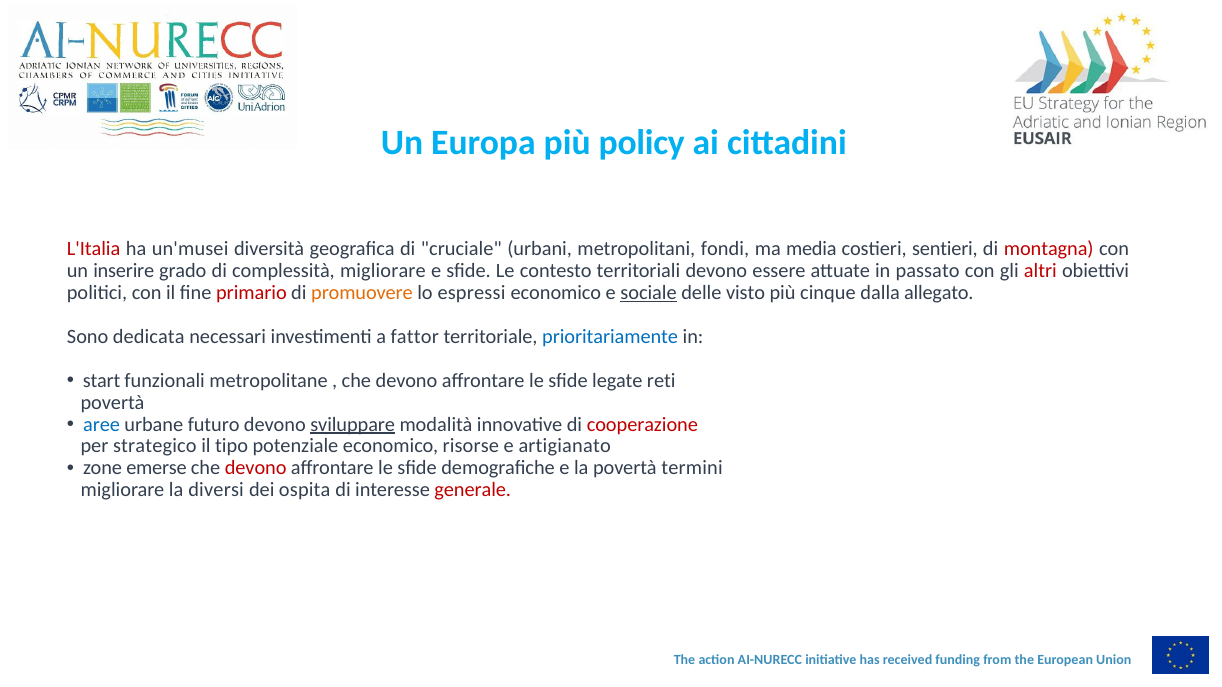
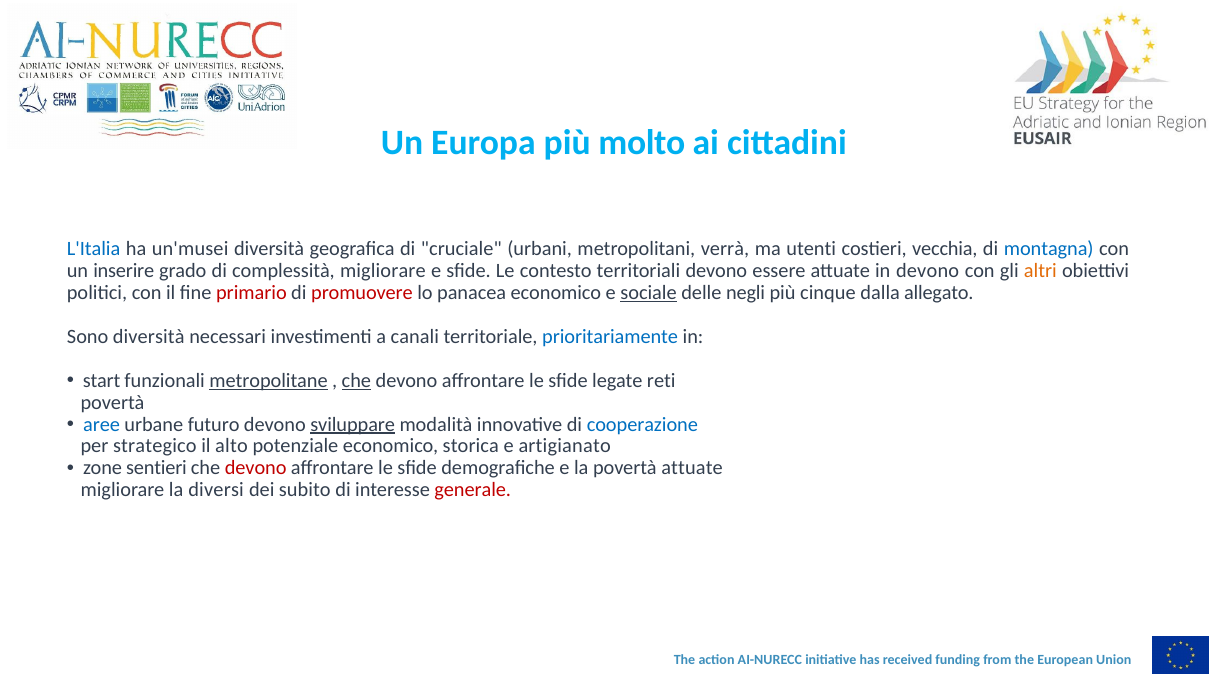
policy: policy -> molto
L'Italia colour: red -> blue
fondi: fondi -> verrà
media: media -> utenti
sentieri: sentieri -> vecchia
montagna colour: red -> blue
in passato: passato -> devono
altri colour: red -> orange
promuovere colour: orange -> red
espressi: espressi -> panacea
visto: visto -> negli
Sono dedicata: dedicata -> diversità
fattor: fattor -> canali
metropolitane underline: none -> present
che at (356, 381) underline: none -> present
cooperazione colour: red -> blue
tipo: tipo -> alto
risorse: risorse -> storica
emerse: emerse -> sentieri
povertà termini: termini -> attuate
ospita: ospita -> subito
